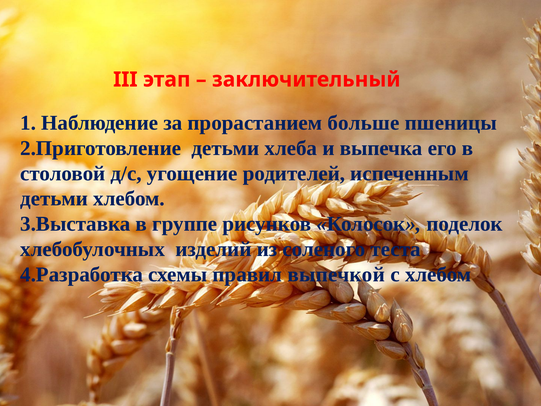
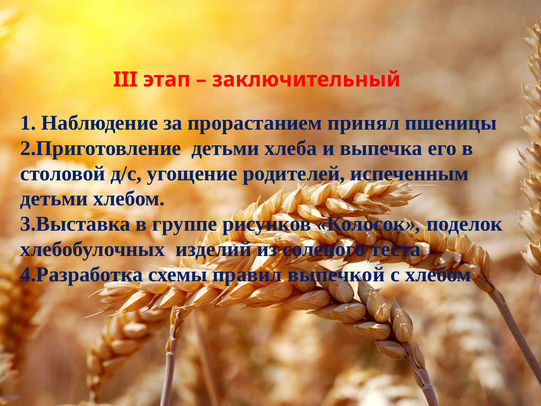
больше: больше -> принял
